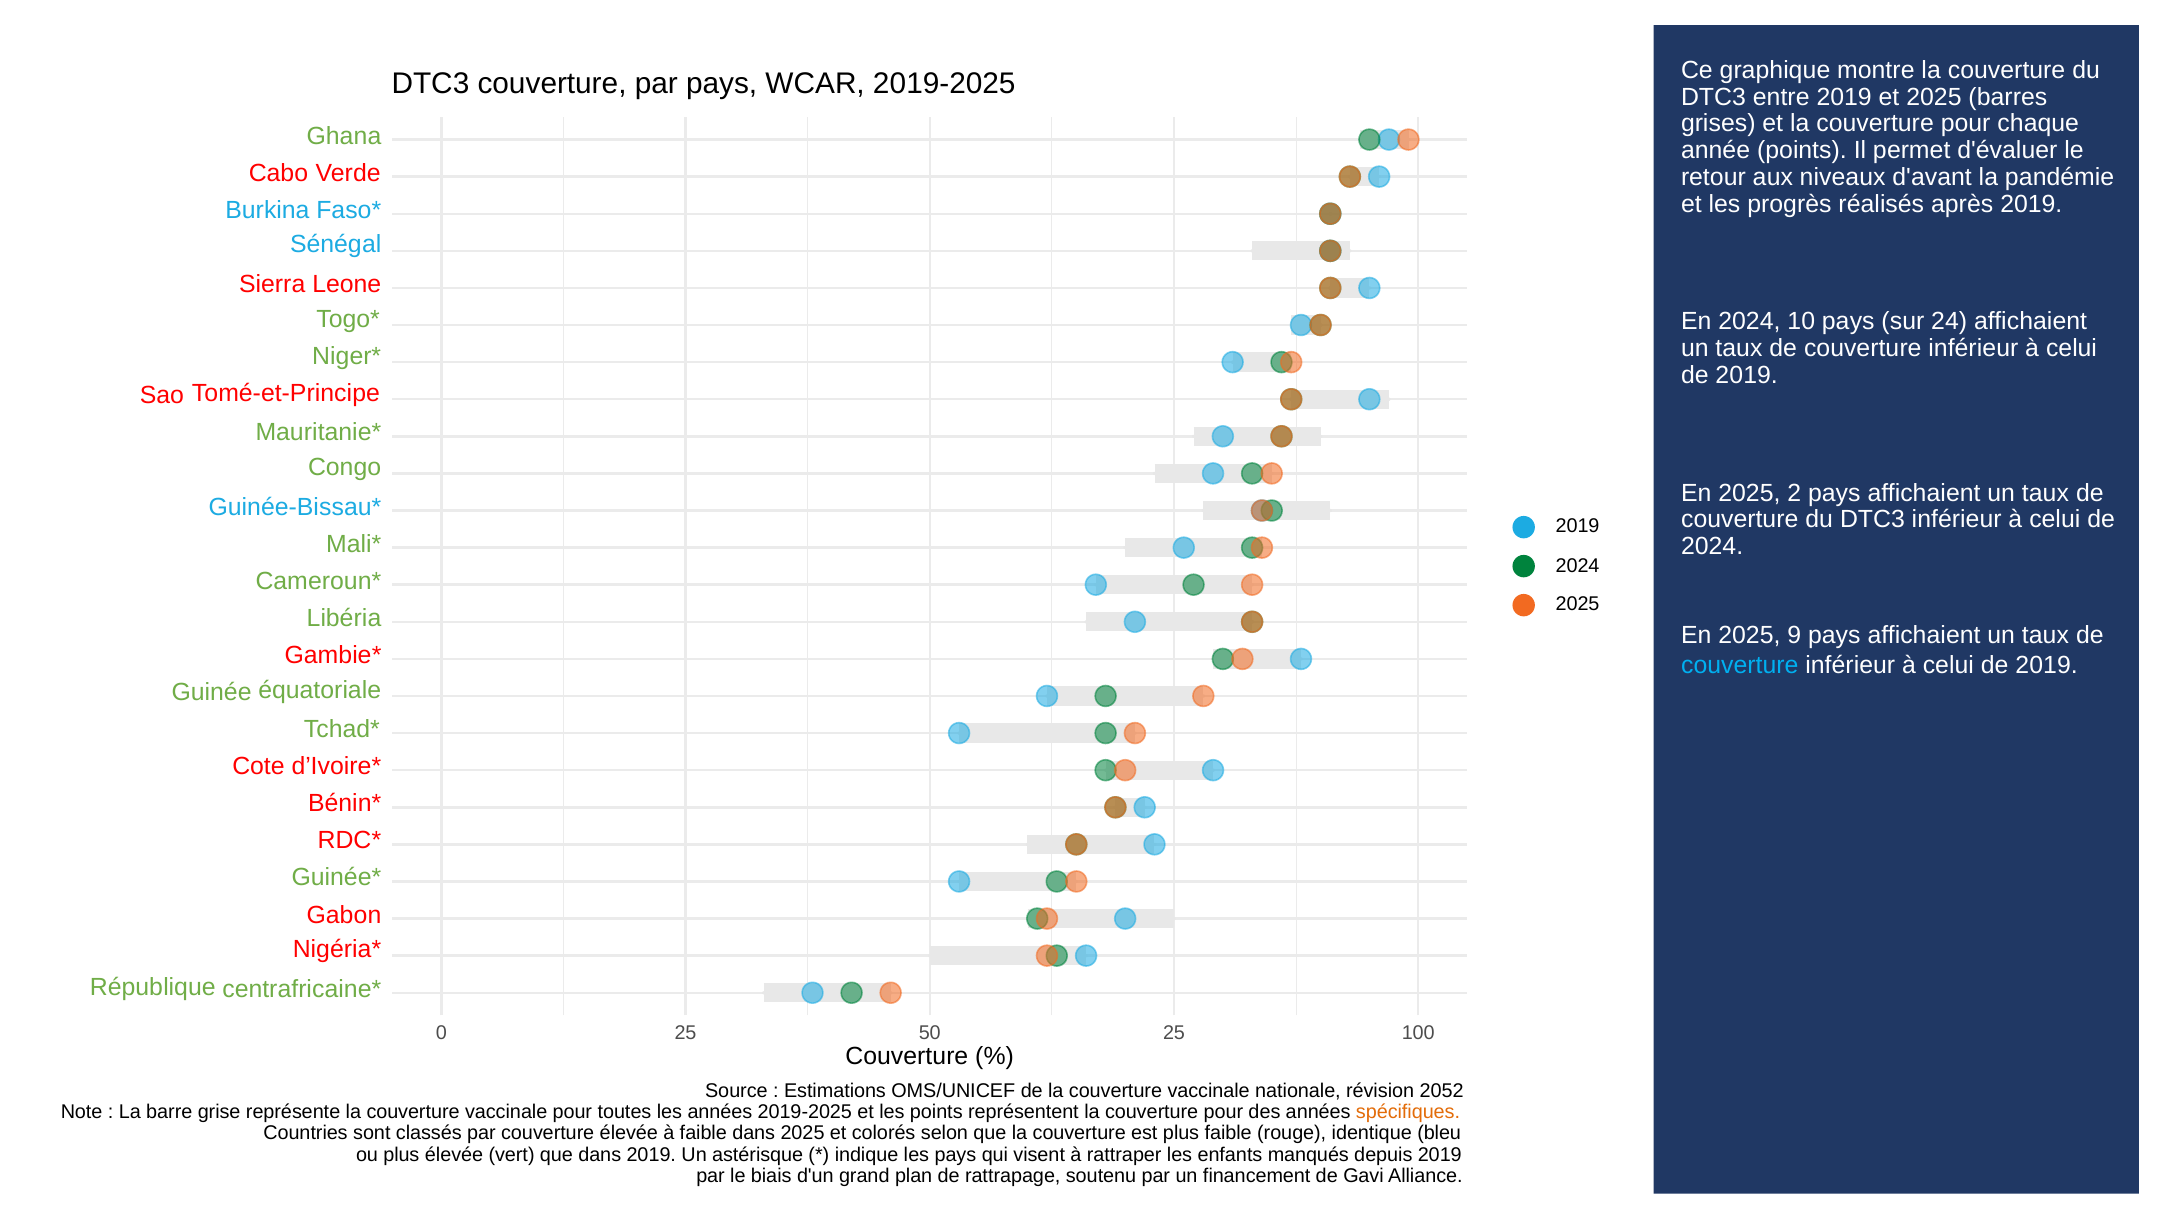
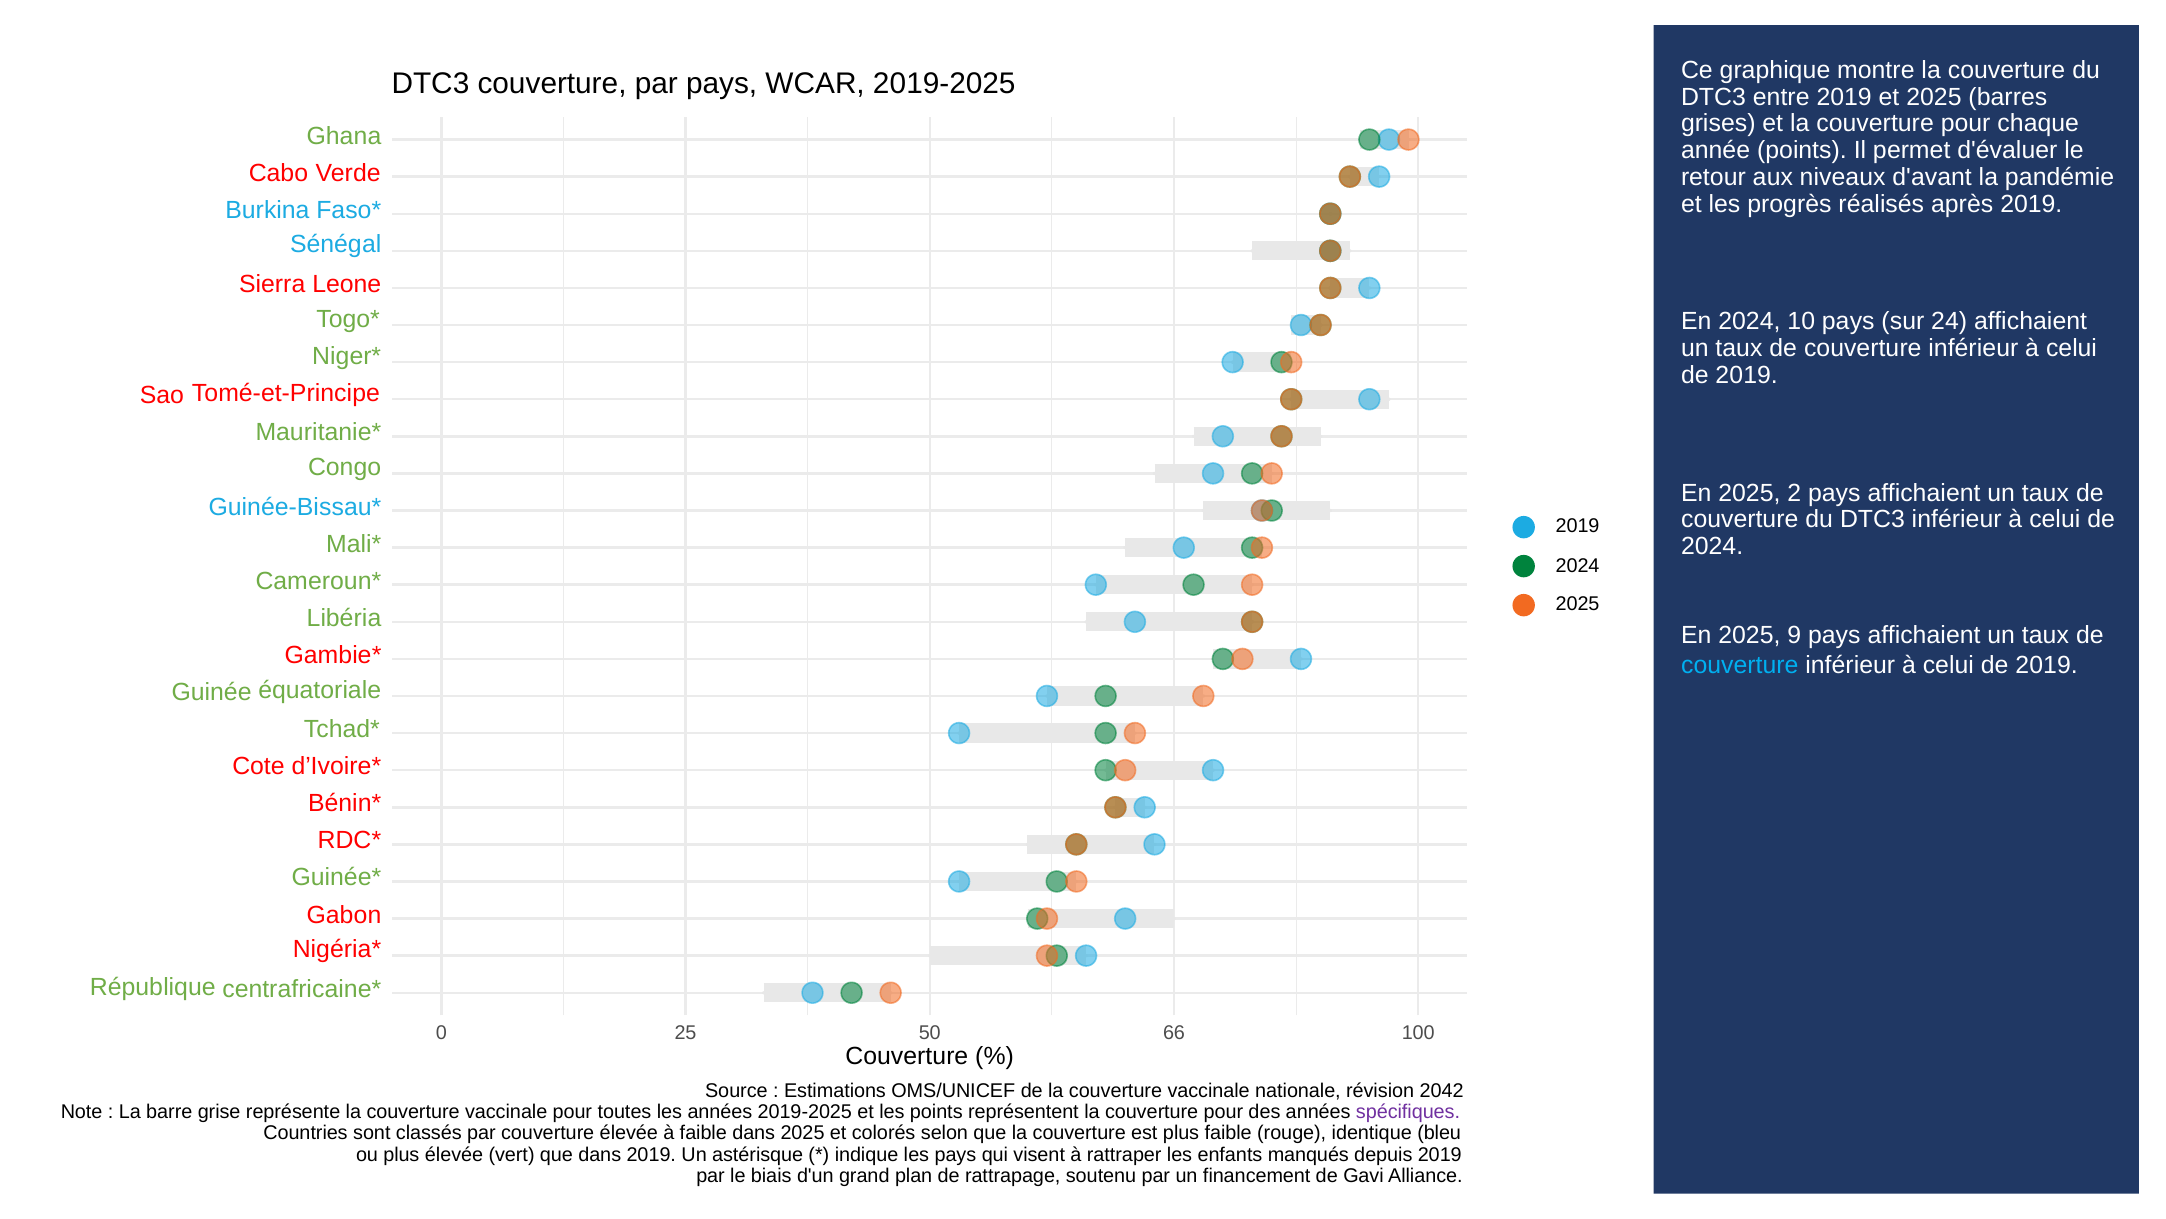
50 25: 25 -> 66
2052: 2052 -> 2042
spécifiques colour: orange -> purple
